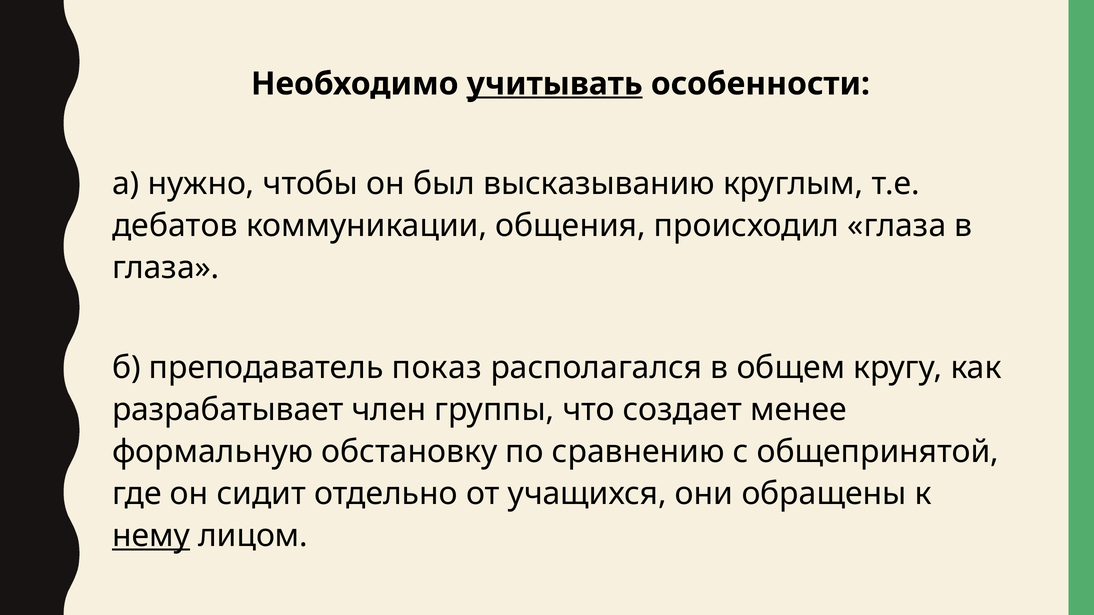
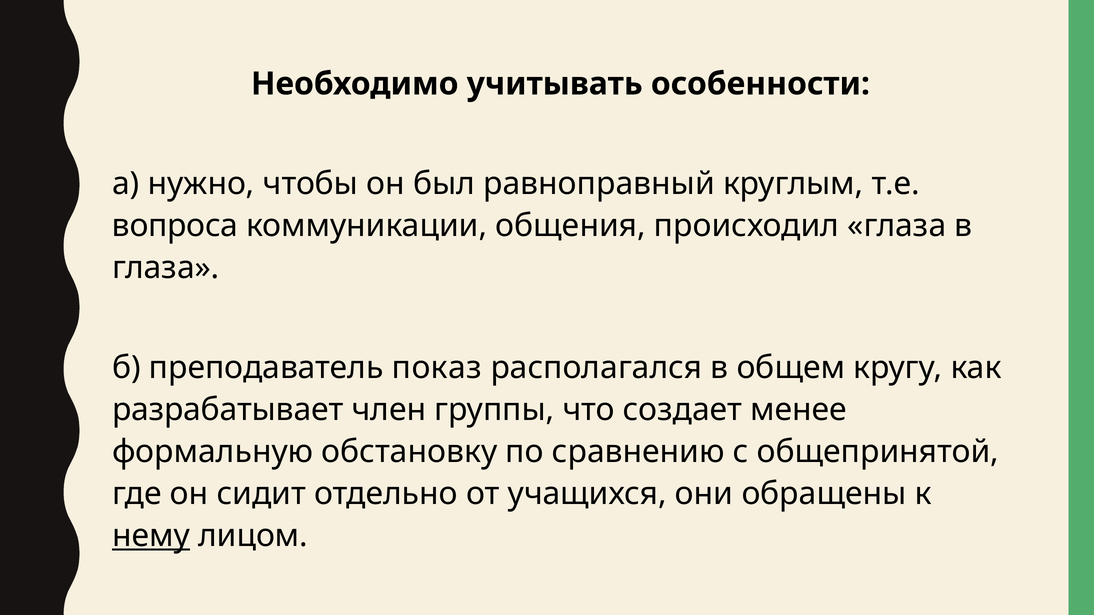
учитывать underline: present -> none
высказыванию: высказыванию -> равноправный
дебатов: дебатов -> вопроса
